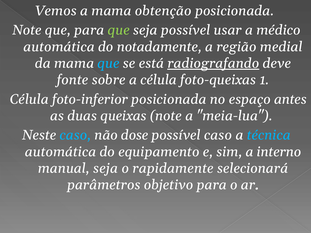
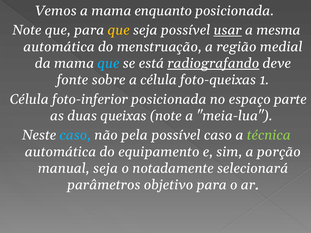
obtenção: obtenção -> enquanto
que at (119, 30) colour: light green -> yellow
usar underline: none -> present
médico: médico -> mesma
notadamente: notadamente -> menstruação
antes: antes -> parte
dose: dose -> pela
técnica colour: light blue -> light green
interno: interno -> porção
rapidamente: rapidamente -> notadamente
